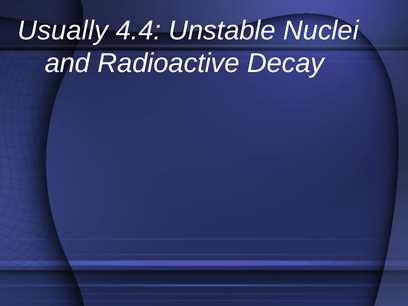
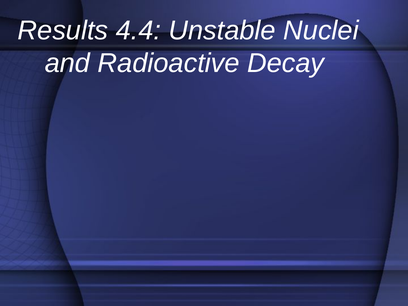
Usually: Usually -> Results
